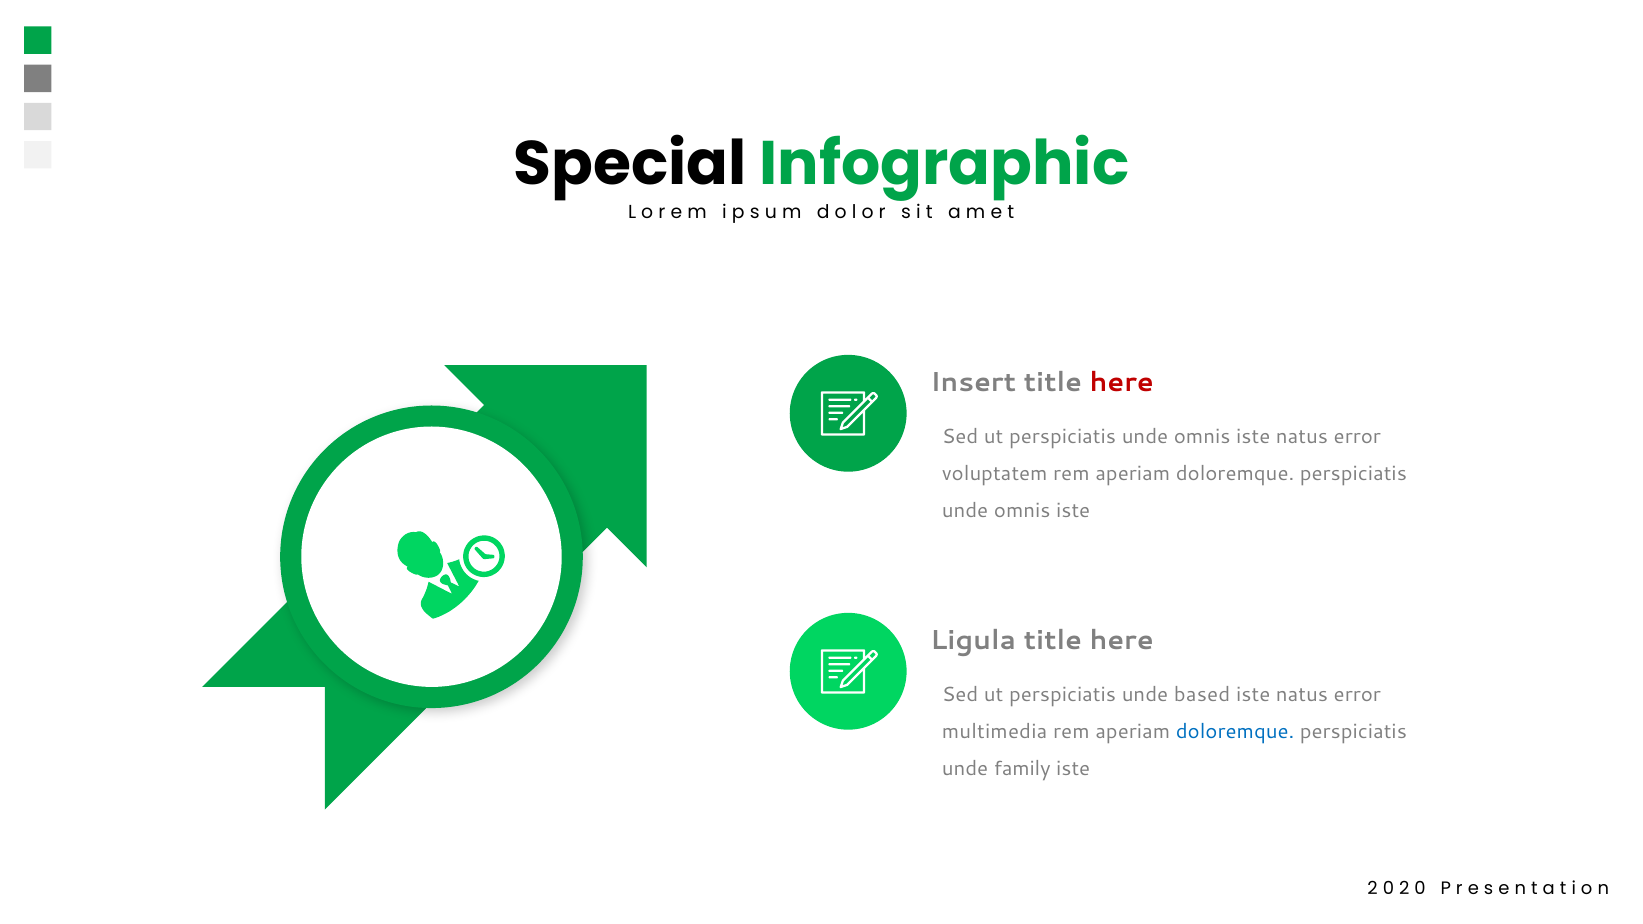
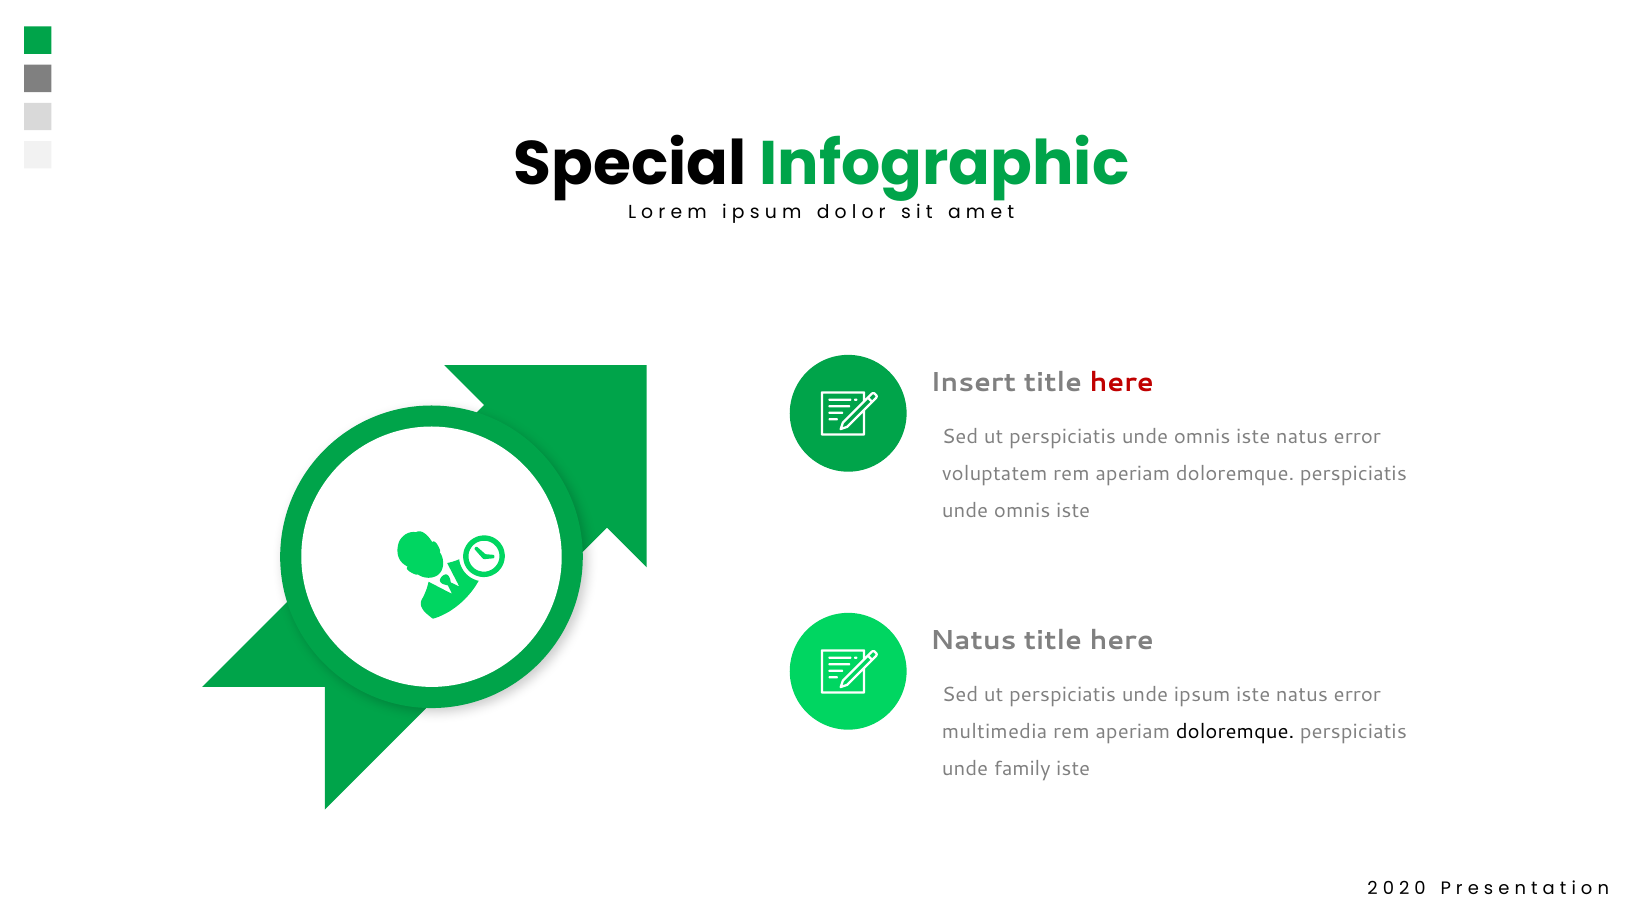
Ligula at (973, 640): Ligula -> Natus
based: based -> ipsum
doloremque at (1235, 732) colour: blue -> black
